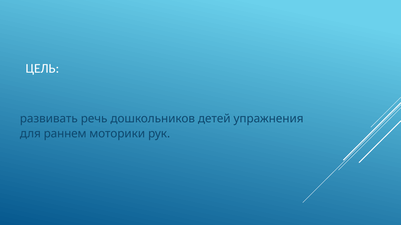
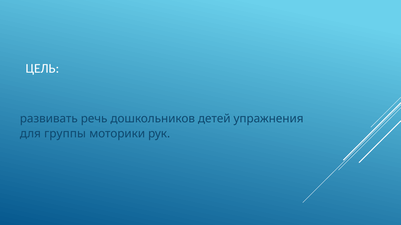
раннем: раннем -> группы
